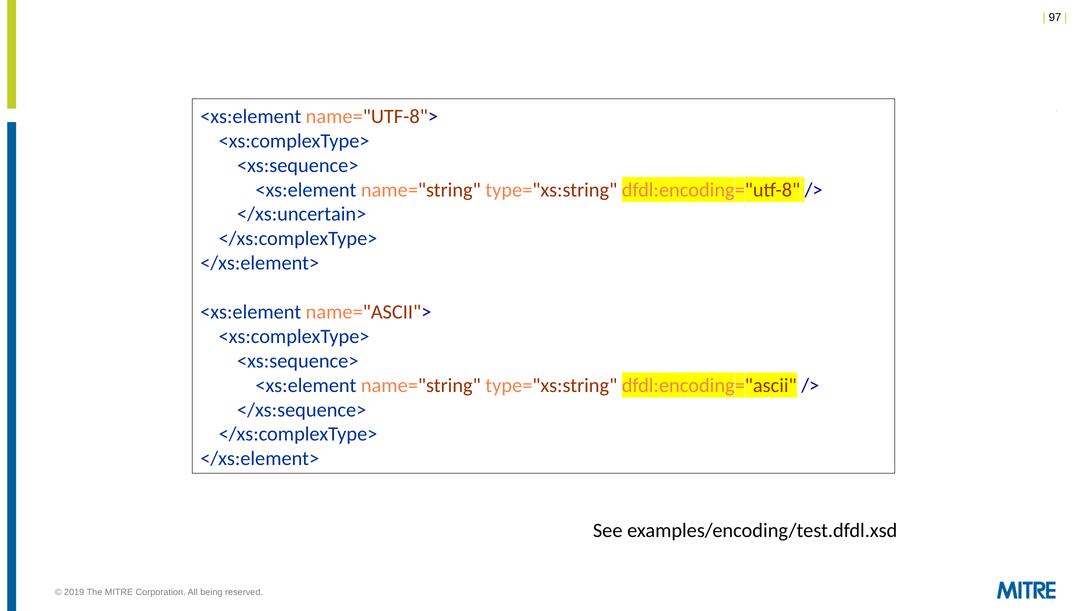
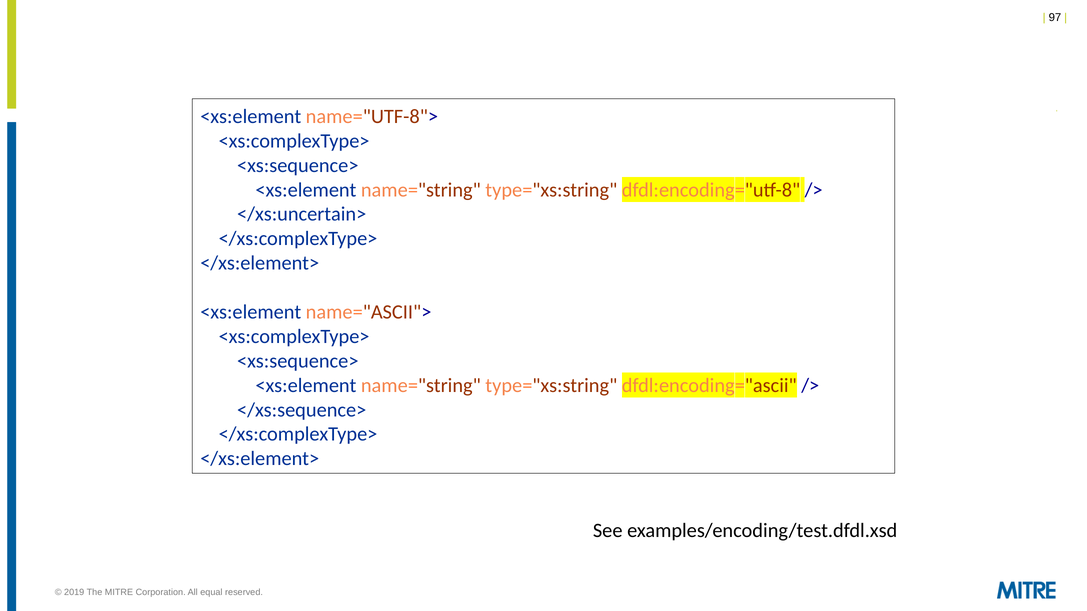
being: being -> equal
